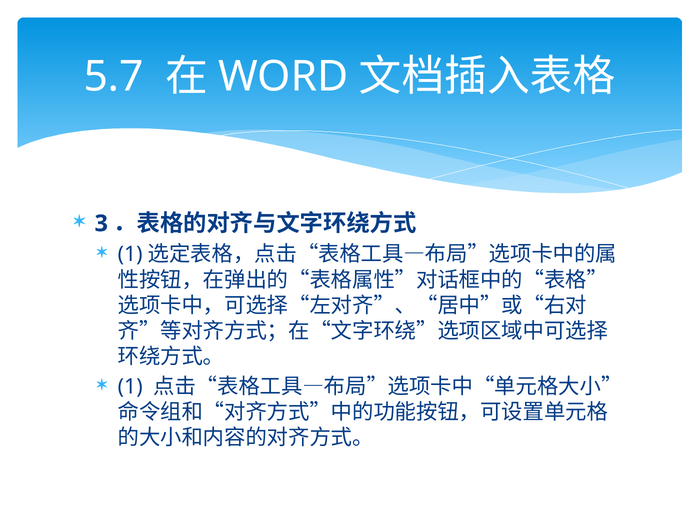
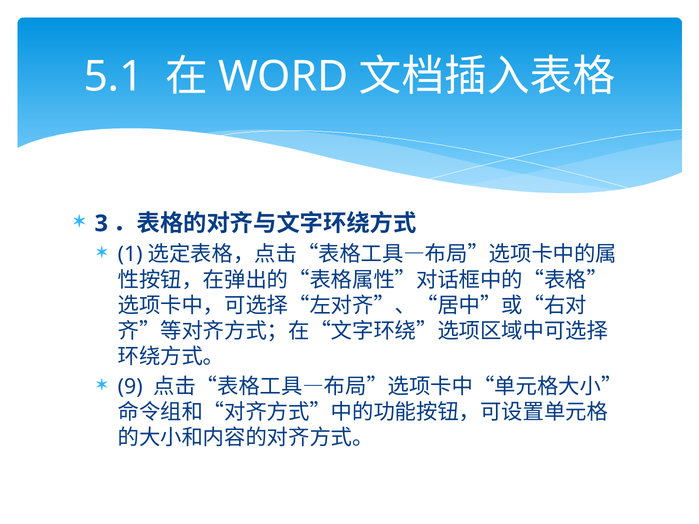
5.7: 5.7 -> 5.1
1 at (130, 387): 1 -> 9
